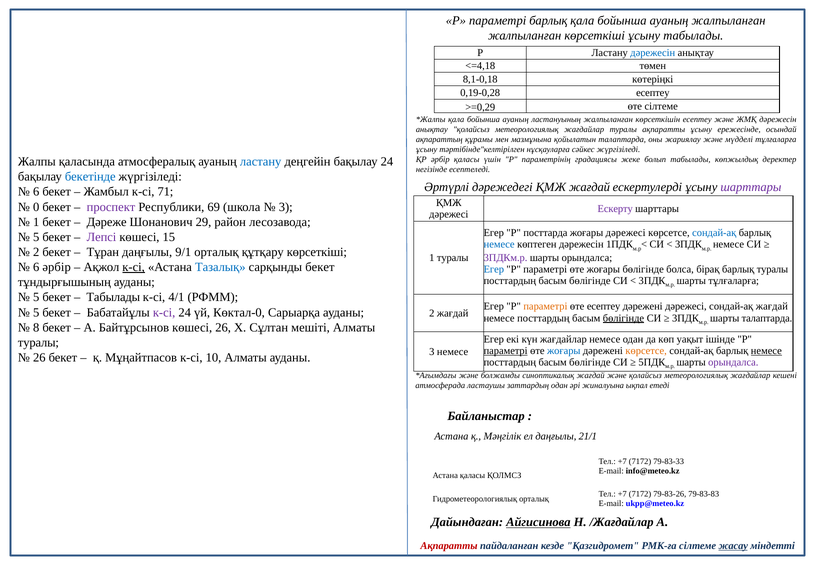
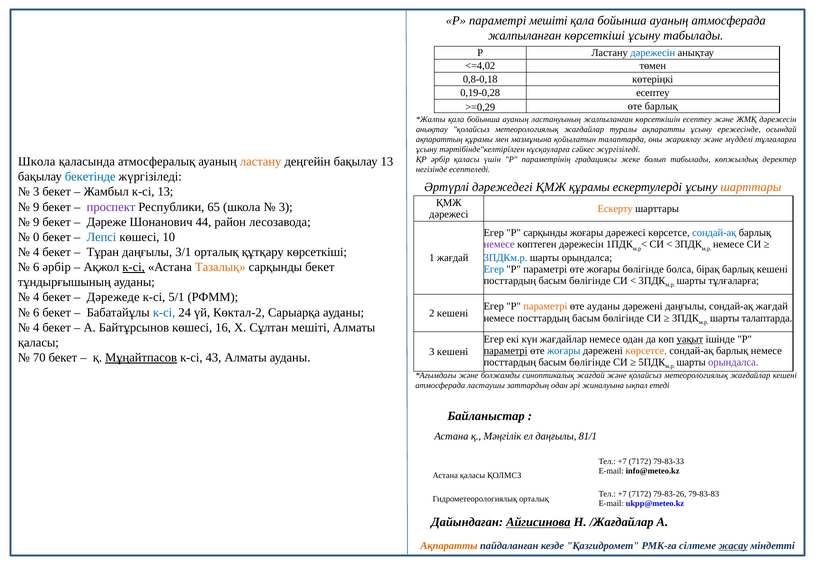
параметрі барлық: барлық -> мешіті
ауаның жалпыланған: жалпыланған -> атмосферада
<=4,18: <=4,18 -> <=4,02
8,1-0,18: 8,1-0,18 -> 0,8-0,18
өте сілтеме: сілтеме -> барлық
Жалпы at (37, 161): Жалпы -> Школа
ластану at (261, 161) colour: blue -> orange
бақылау 24: 24 -> 13
ҚМЖ жағдай: жағдай -> құрамы
шарттары at (751, 187) colour: purple -> orange
6 at (36, 192): 6 -> 3
к-сі 71: 71 -> 13
0 at (36, 207): 0 -> 9
69: 69 -> 65
Ескерту colour: purple -> orange
1 at (36, 222): 1 -> 9
29: 29 -> 44
Р посттарда: посттарда -> сарқынды
5 at (36, 237): 5 -> 0
Лепсі colour: purple -> blue
15: 15 -> 10
немесе at (499, 244) colour: blue -> purple
2 at (36, 252): 2 -> 4
9/1: 9/1 -> 3/1
1 туралы: туралы -> жағдай
3ПДКм.р colour: purple -> blue
Тазалық colour: blue -> orange
барлық туралы: туралы -> кешені
5 at (36, 297): 5 -> 4
Табылады at (113, 297): Табылады -> Дәрежеде
4/1: 4/1 -> 5/1
өте есептеу: есептеу -> ауданы
дәрежені дәрежесі: дәрежесі -> даңғылы
5 at (36, 312): 5 -> 6
к-сі at (164, 312) colour: purple -> blue
Көктал-0: Көктал-0 -> Көктал-2
2 жағдай: жағдай -> кешені
бөлігінде at (623, 318) underline: present -> none
8 at (36, 327): 8 -> 4
көшесі 26: 26 -> 16
уақыт underline: none -> present
туралы at (38, 342): туралы -> қаласы
немесе at (766, 350) underline: present -> none
3 немесе: немесе -> кешені
26 at (39, 357): 26 -> 70
Мұңайтпасов underline: none -> present
10: 10 -> 43
21/1: 21/1 -> 81/1
Ақпаратты at (449, 545) colour: red -> orange
